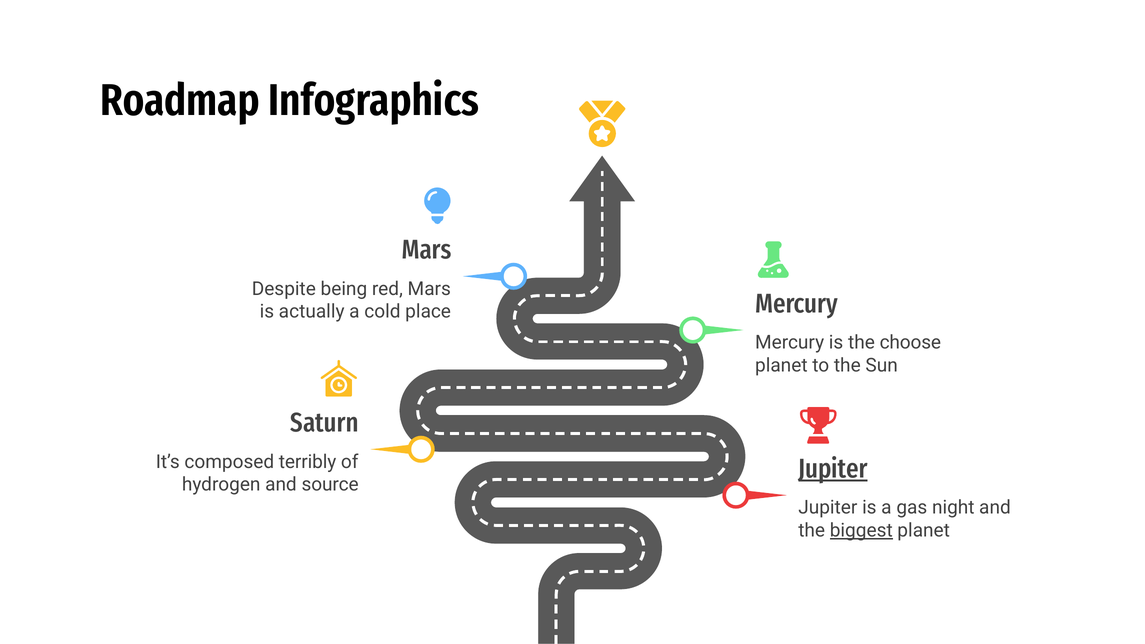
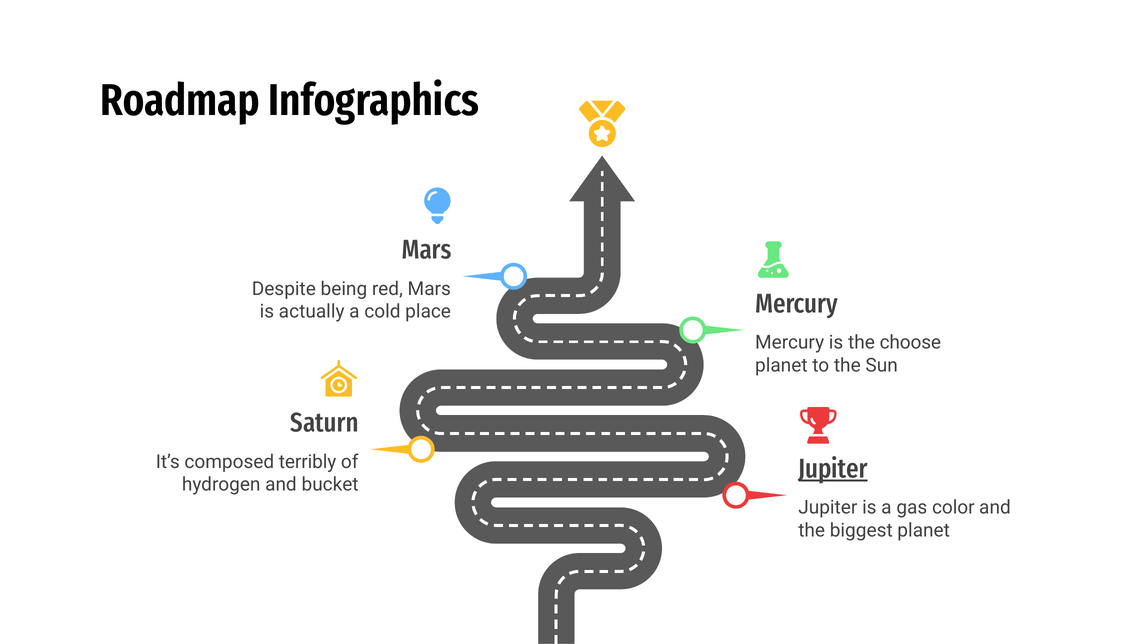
source: source -> bucket
night: night -> color
biggest underline: present -> none
